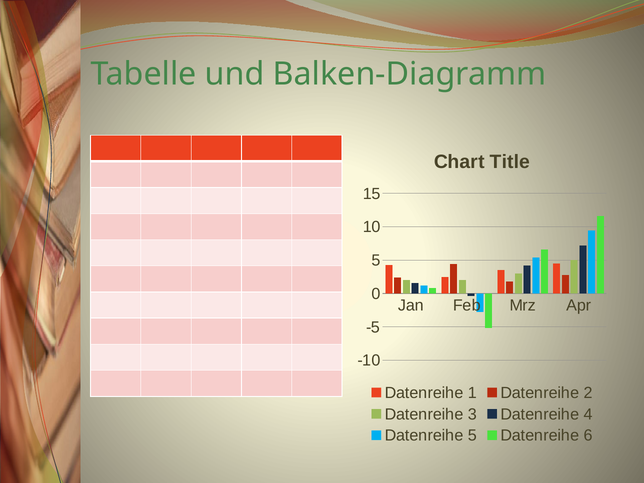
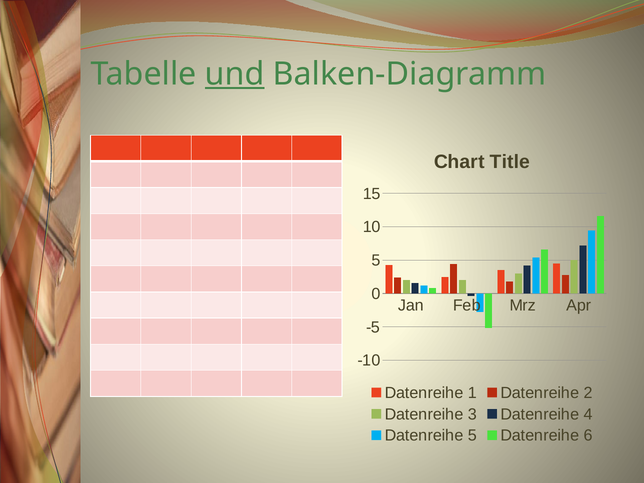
und underline: none -> present
